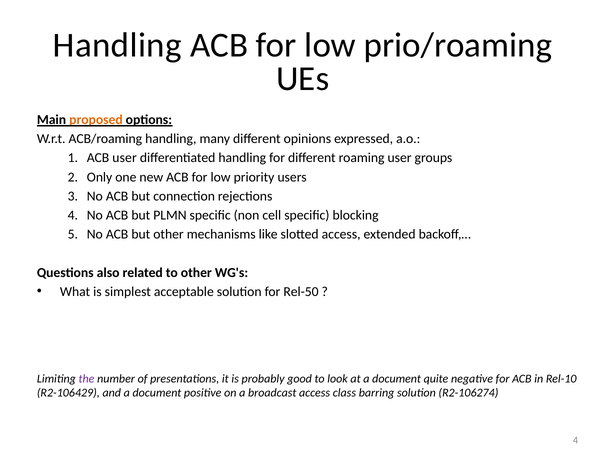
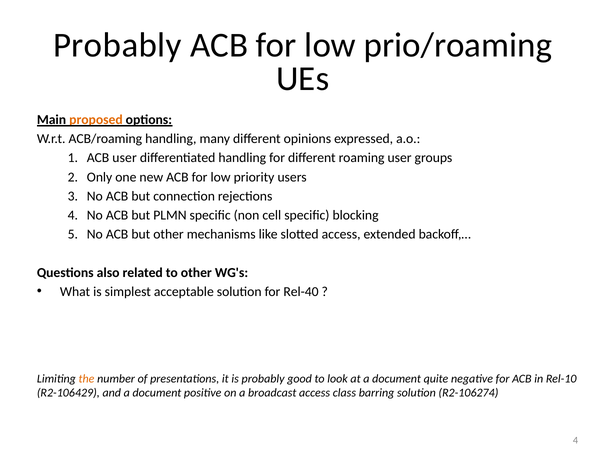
Handling at (117, 45): Handling -> Probably
Rel-50: Rel-50 -> Rel-40
the colour: purple -> orange
